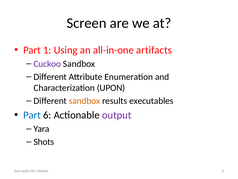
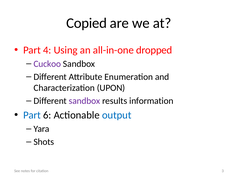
Screen: Screen -> Copied
1: 1 -> 4
artifacts: artifacts -> dropped
sandbox at (84, 101) colour: orange -> purple
executables: executables -> information
output colour: purple -> blue
